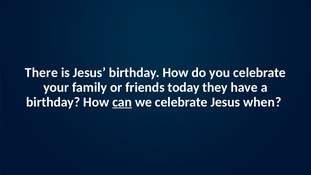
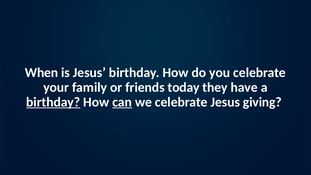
There: There -> When
birthday at (53, 102) underline: none -> present
when: when -> giving
